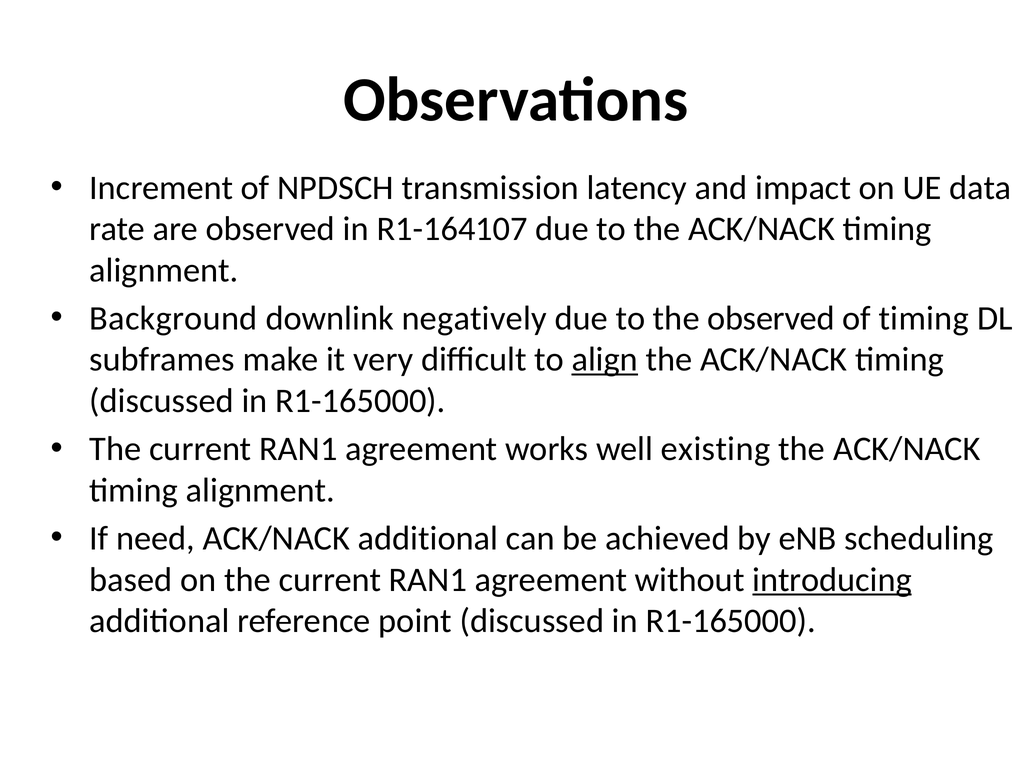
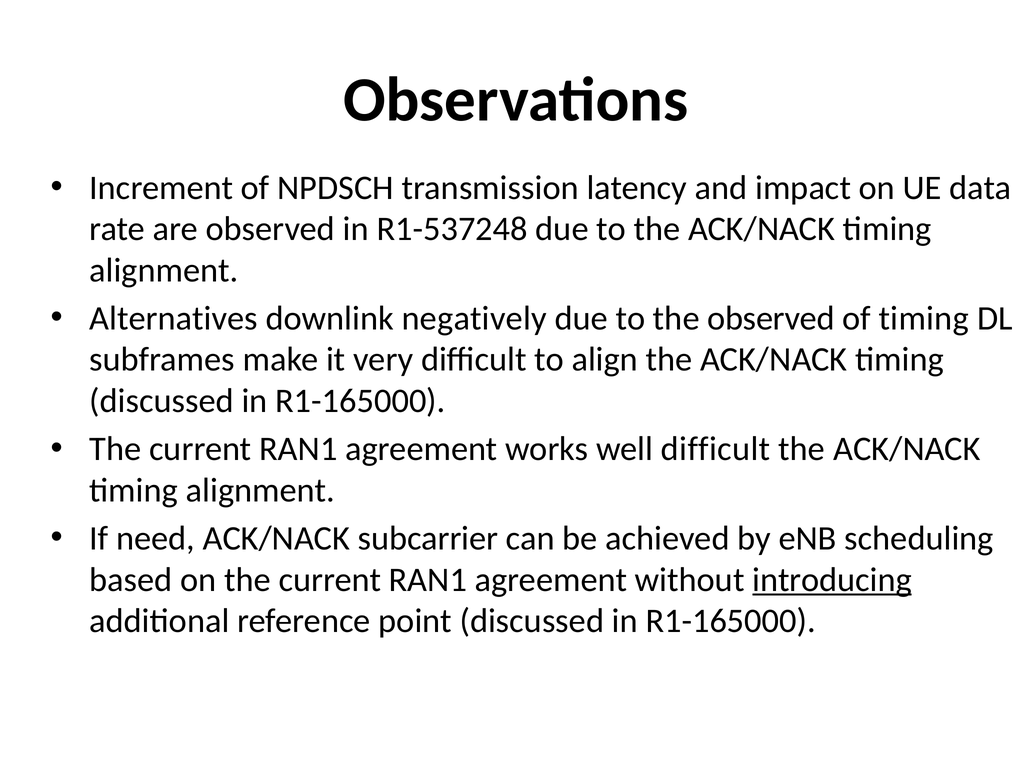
R1-164107: R1-164107 -> R1-537248
Background: Background -> Alternatives
align underline: present -> none
well existing: existing -> difficult
ACK/NACK additional: additional -> subcarrier
